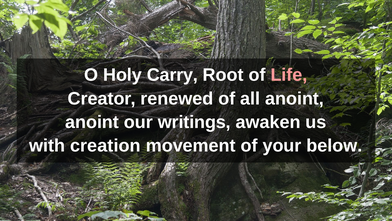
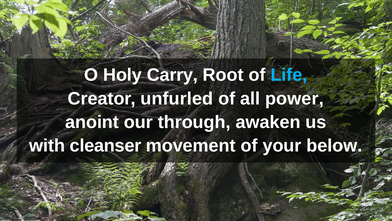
Life colour: pink -> light blue
renewed: renewed -> unfurled
all anoint: anoint -> power
writings: writings -> through
creation: creation -> cleanser
